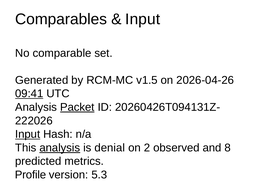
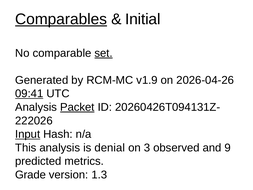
Comparables underline: none -> present
Input at (143, 19): Input -> Initial
set underline: none -> present
v1.5: v1.5 -> v1.9
analysis at (60, 148) underline: present -> none
2: 2 -> 3
8: 8 -> 9
Profile: Profile -> Grade
5.3: 5.3 -> 1.3
